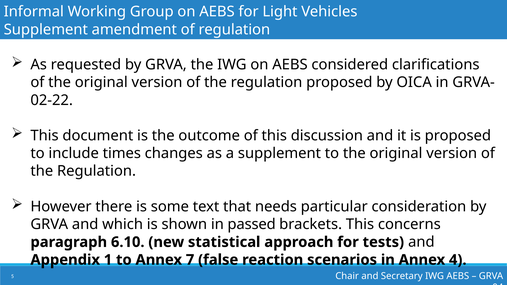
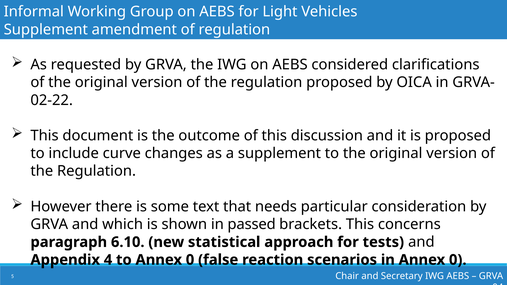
times: times -> curve
1: 1 -> 4
to Annex 7: 7 -> 0
in Annex 4: 4 -> 0
